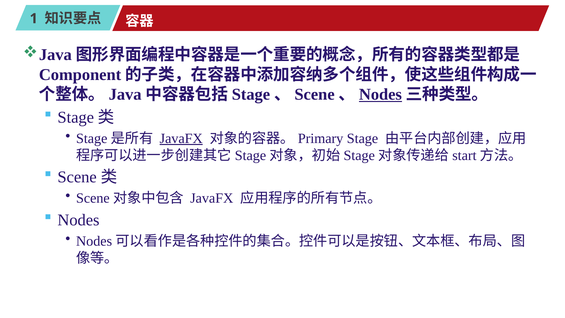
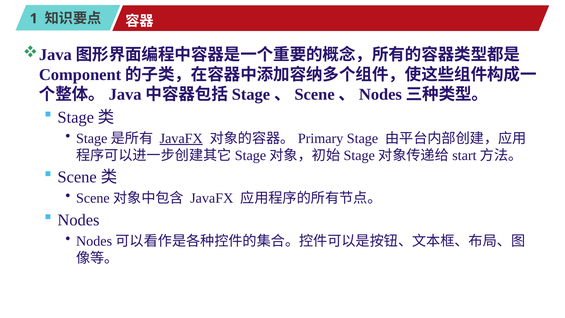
Nodes at (380, 94) underline: present -> none
